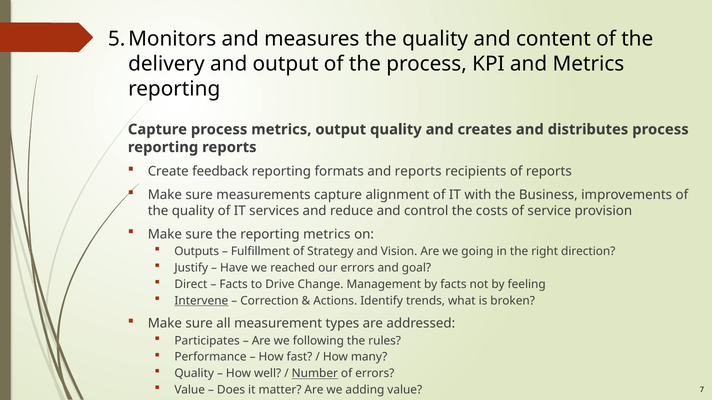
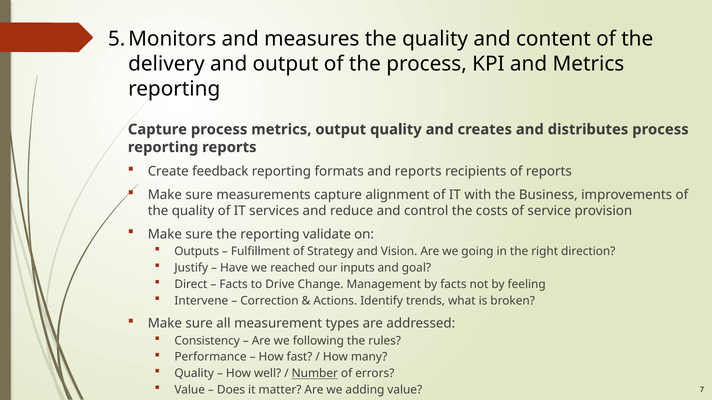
reporting metrics: metrics -> validate
our errors: errors -> inputs
Intervene underline: present -> none
Participates: Participates -> Consistency
